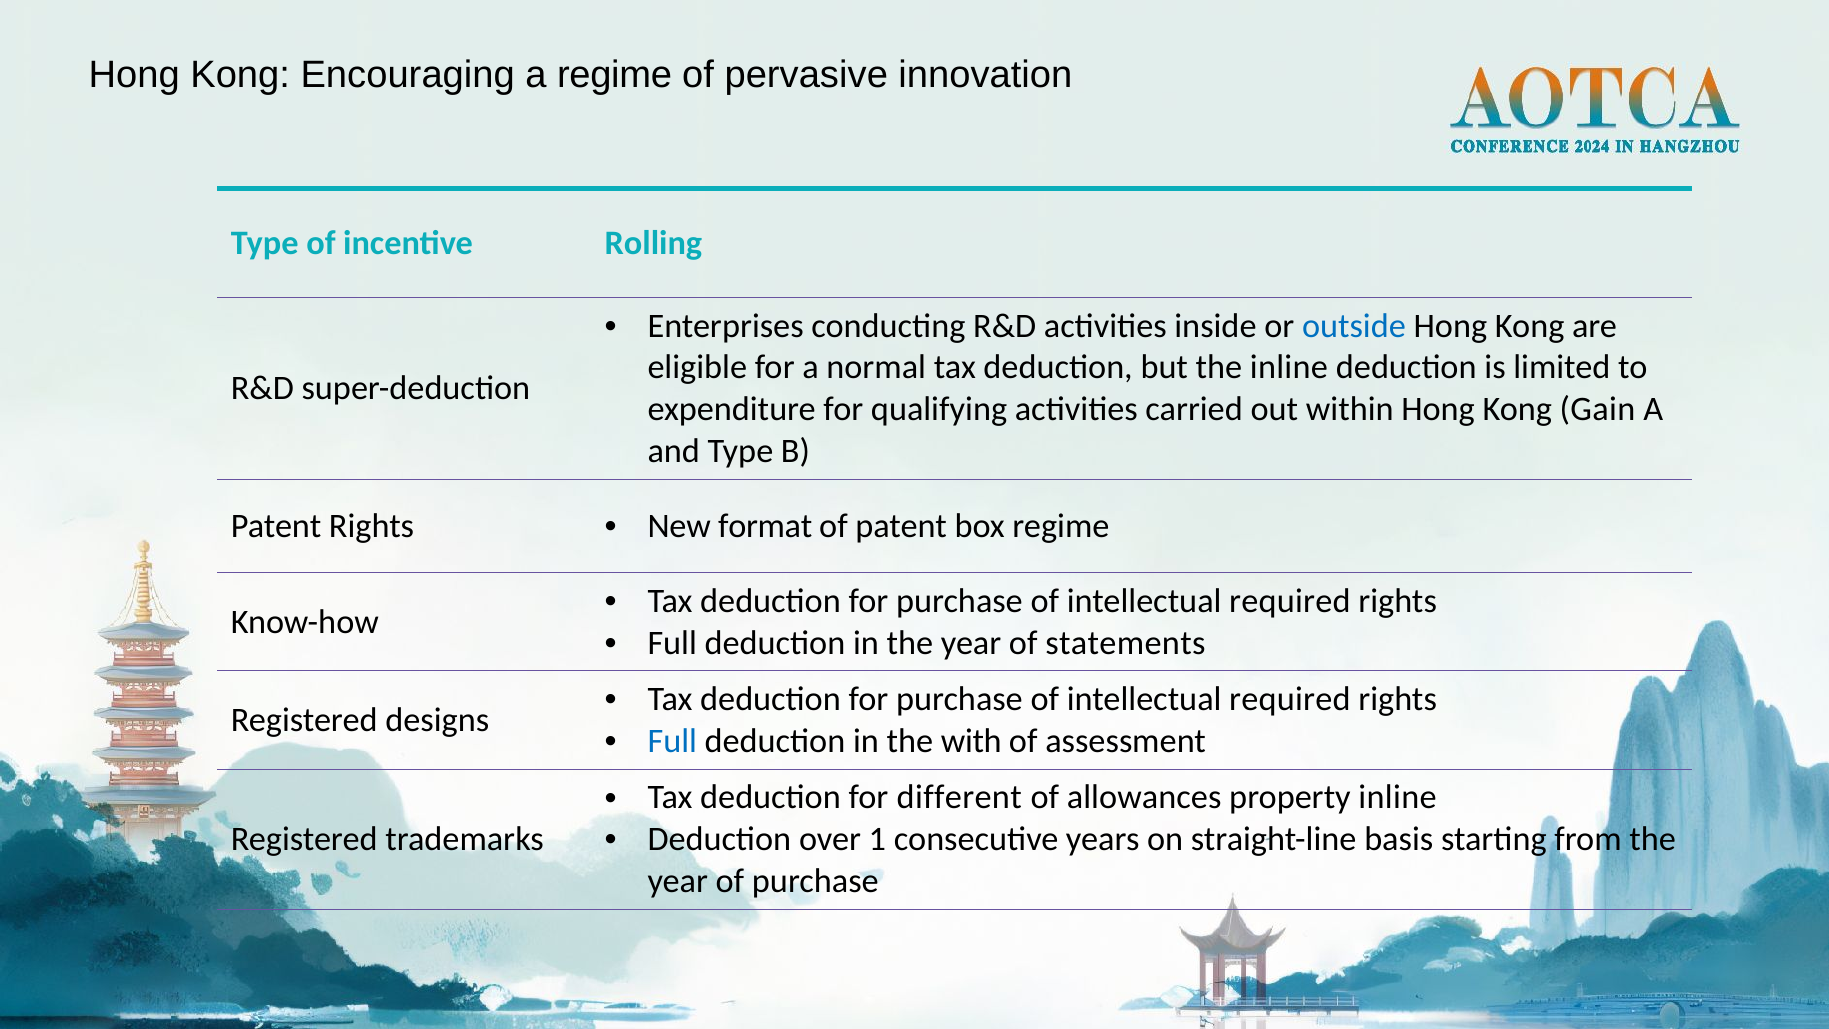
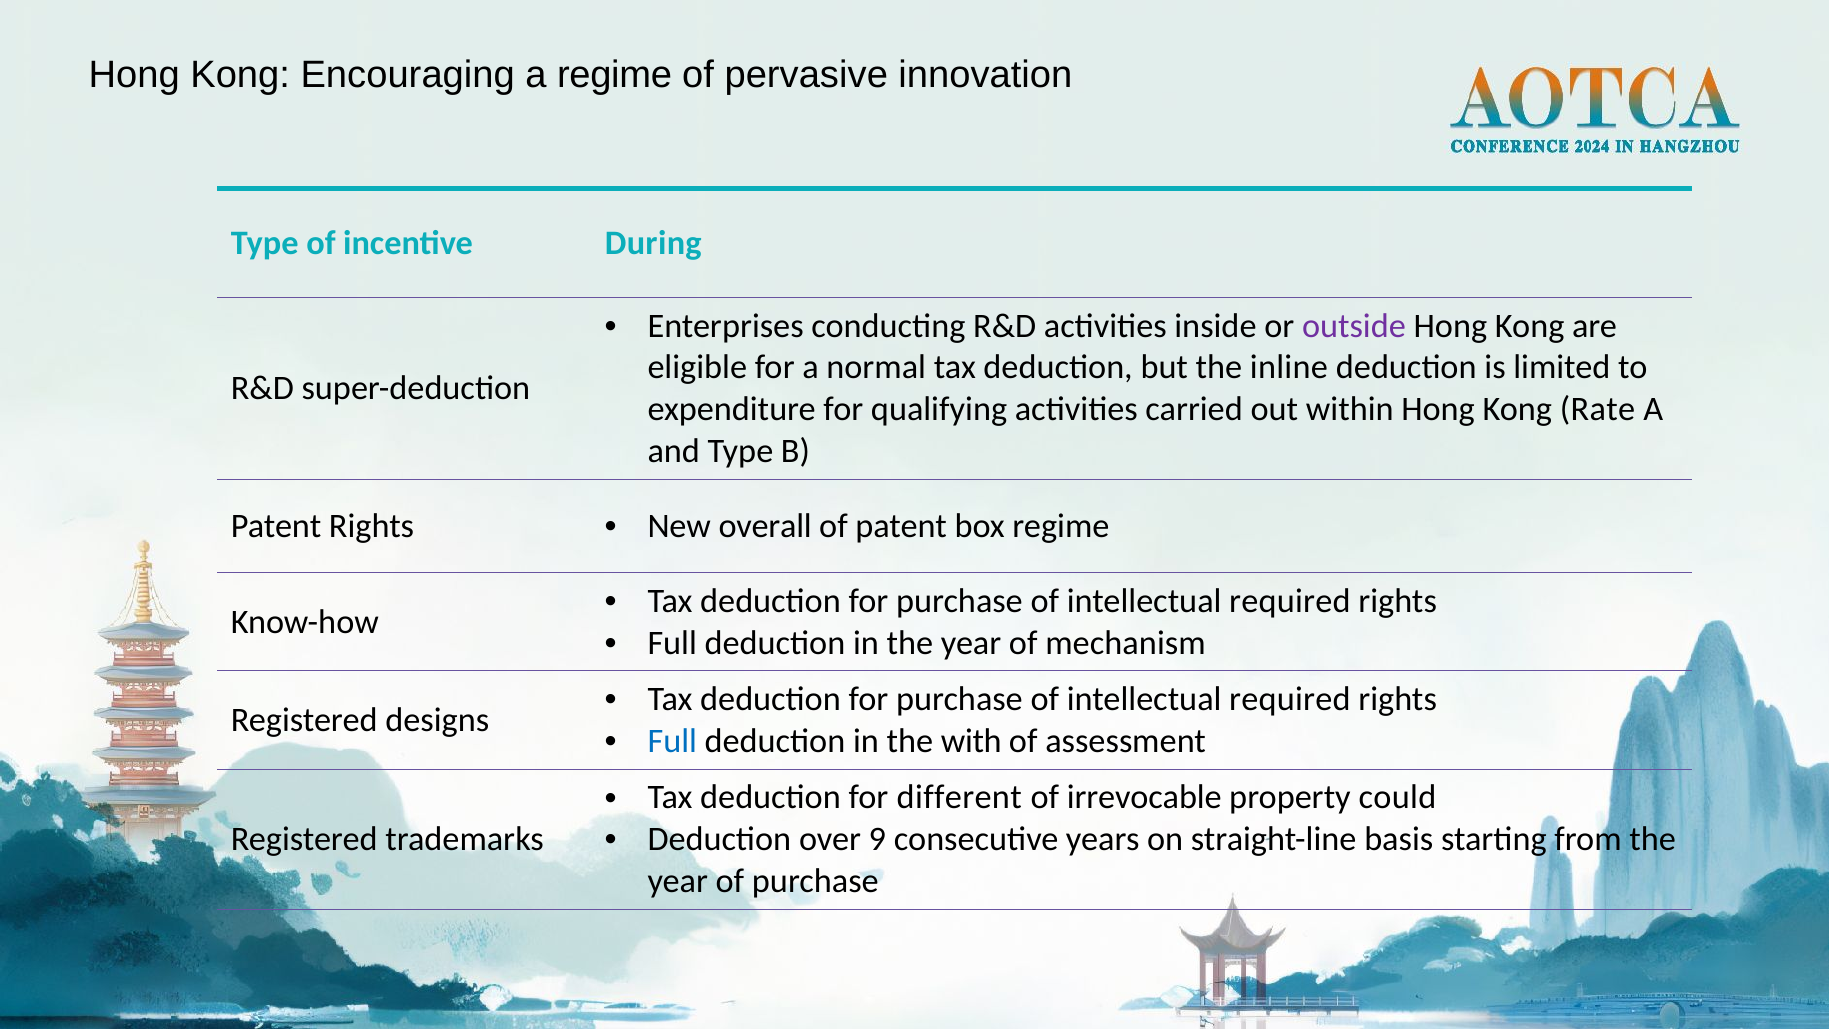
Rolling: Rolling -> During
outside colour: blue -> purple
Gain: Gain -> Rate
format: format -> overall
statements: statements -> mechanism
allowances: allowances -> irrevocable
property inline: inline -> could
1: 1 -> 9
